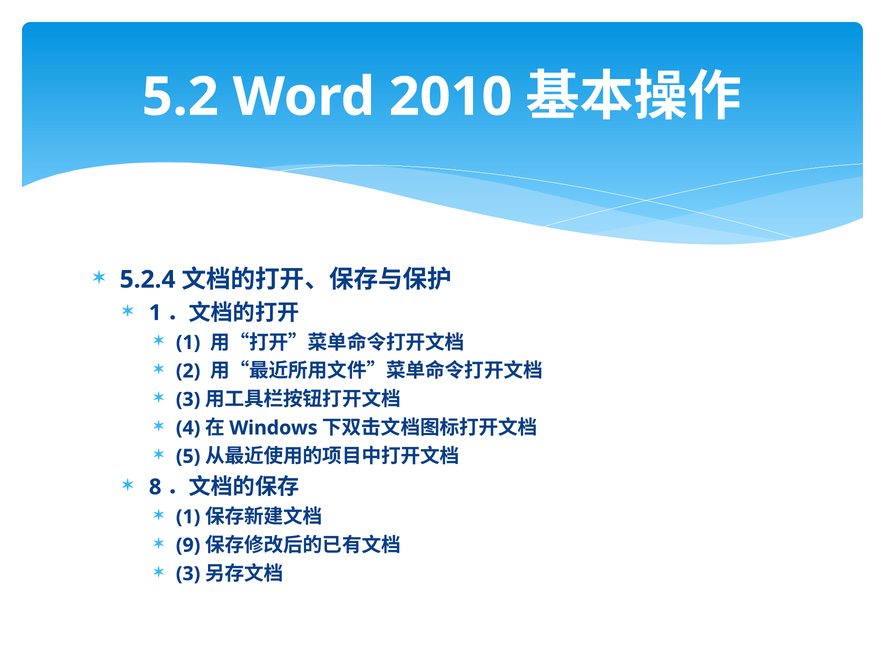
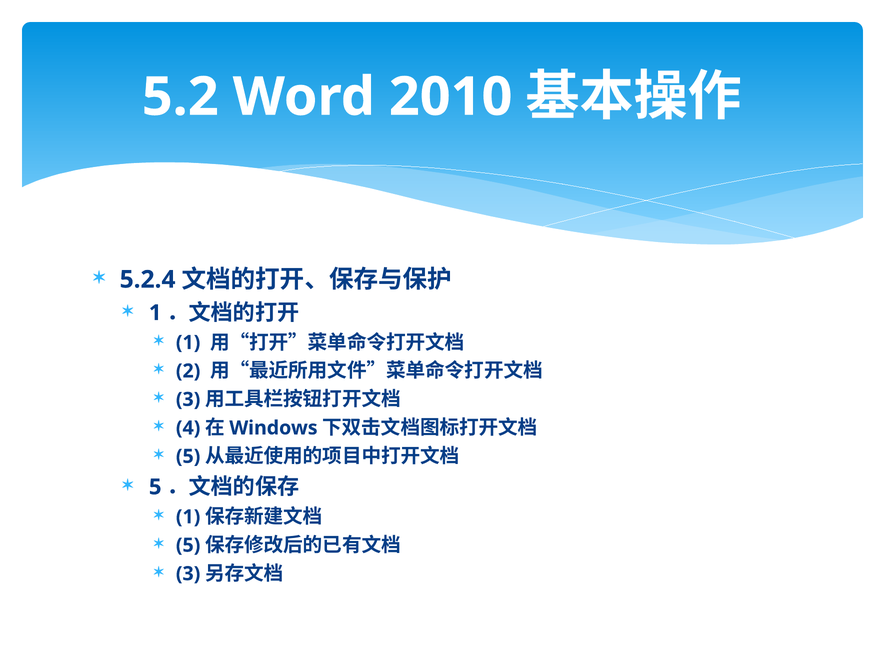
8 at (155, 487): 8 -> 5
9 at (188, 545): 9 -> 5
